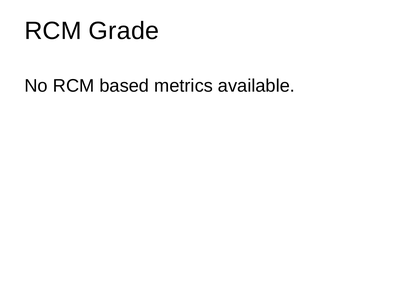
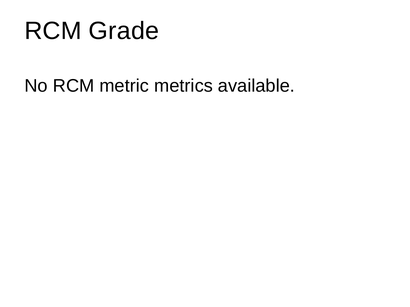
based: based -> metric
